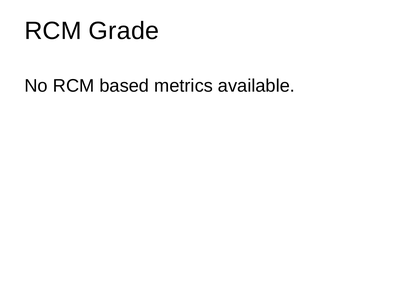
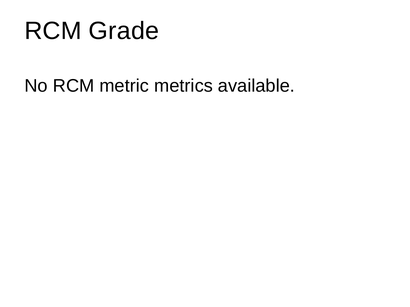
based: based -> metric
